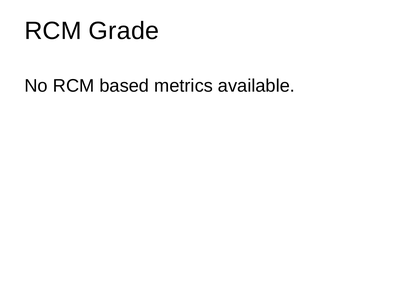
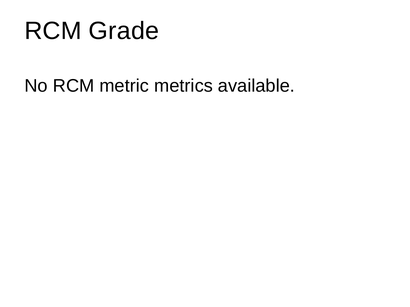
based: based -> metric
